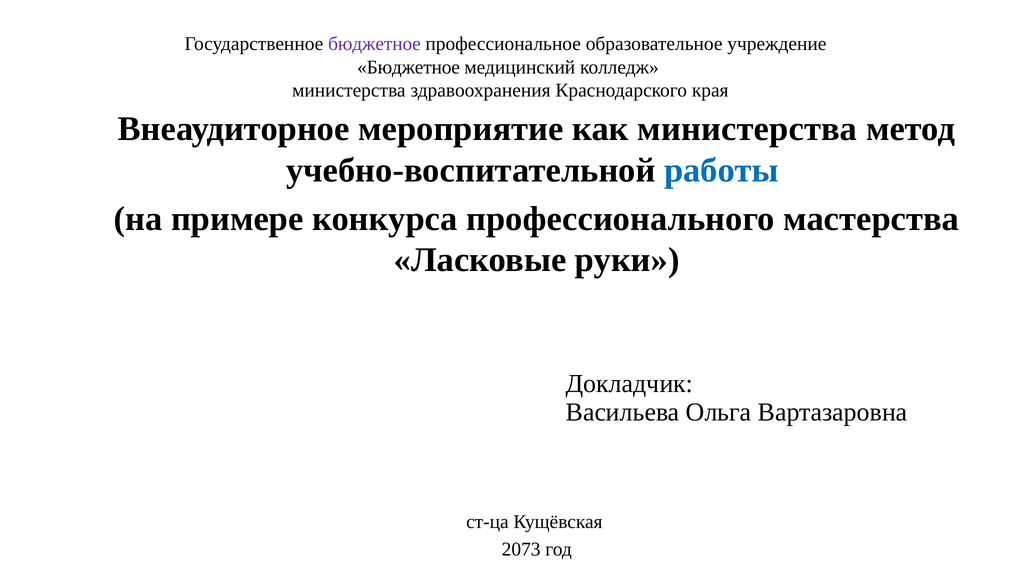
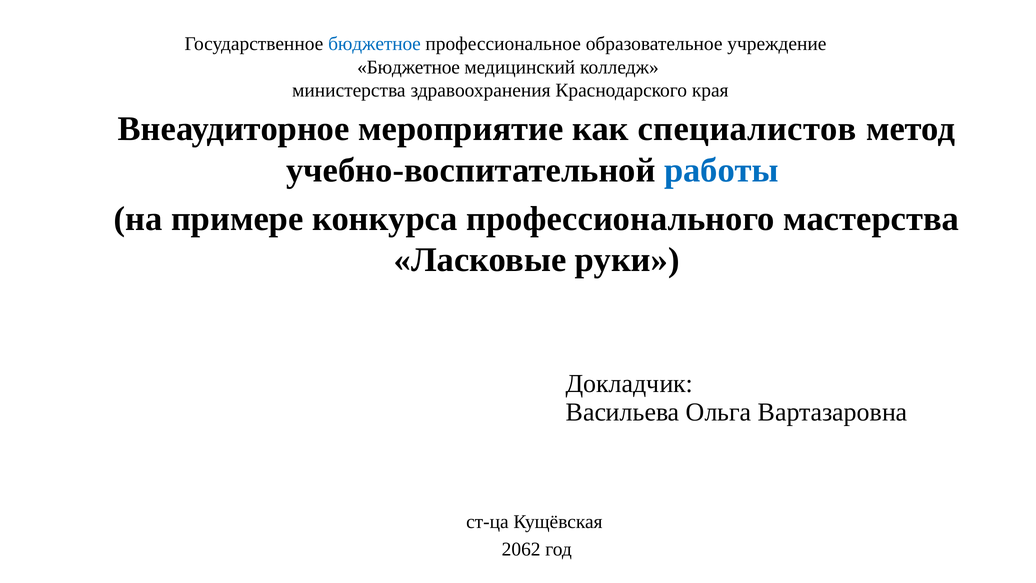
бюджетное at (374, 44) colour: purple -> blue
как министерства: министерства -> специалистов
2073: 2073 -> 2062
